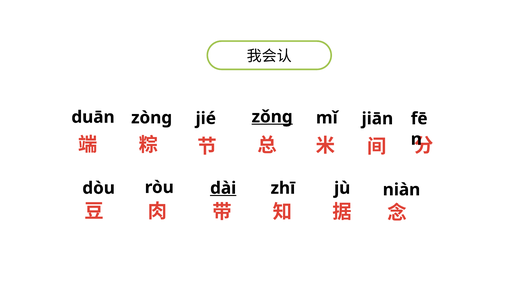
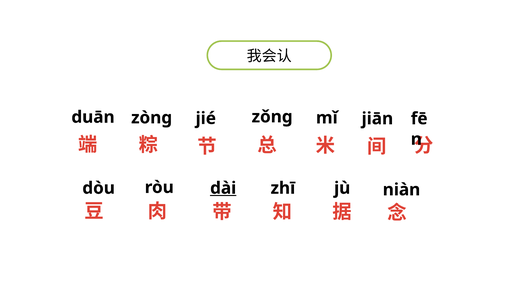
zǒng underline: present -> none
